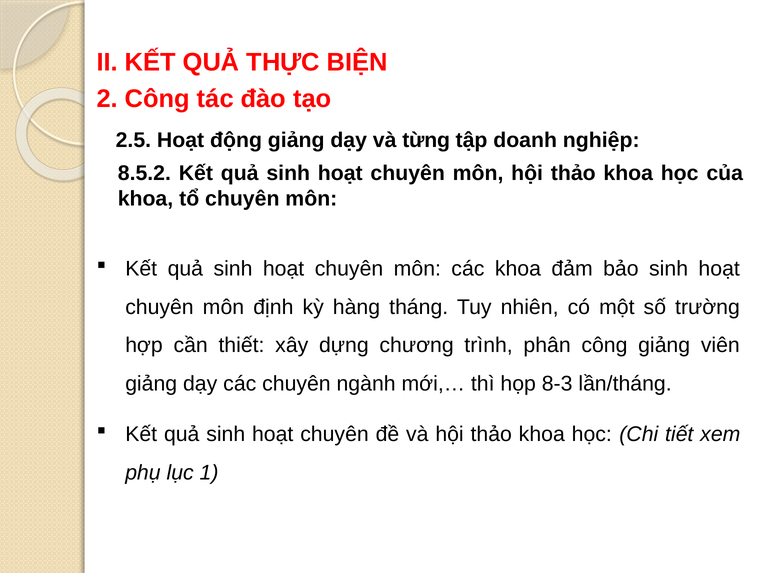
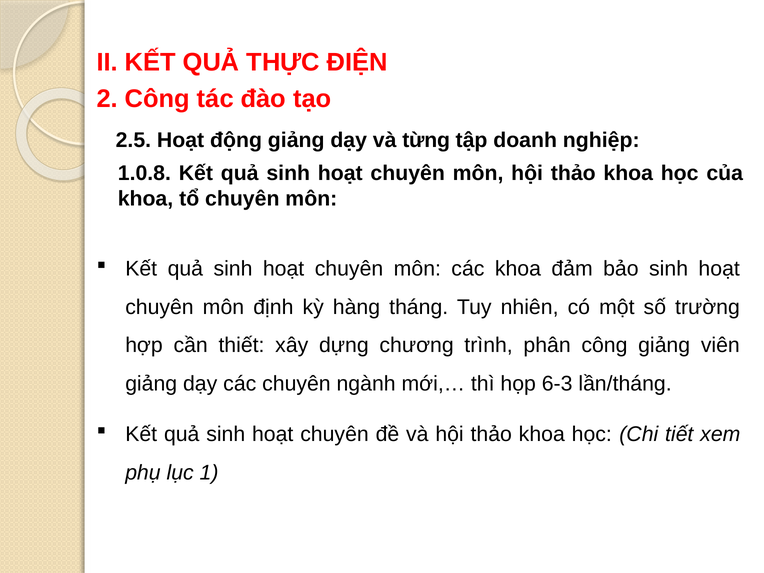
BIỆN: BIỆN -> ĐIỆN
8.5.2: 8.5.2 -> 1.0.8
8-3: 8-3 -> 6-3
